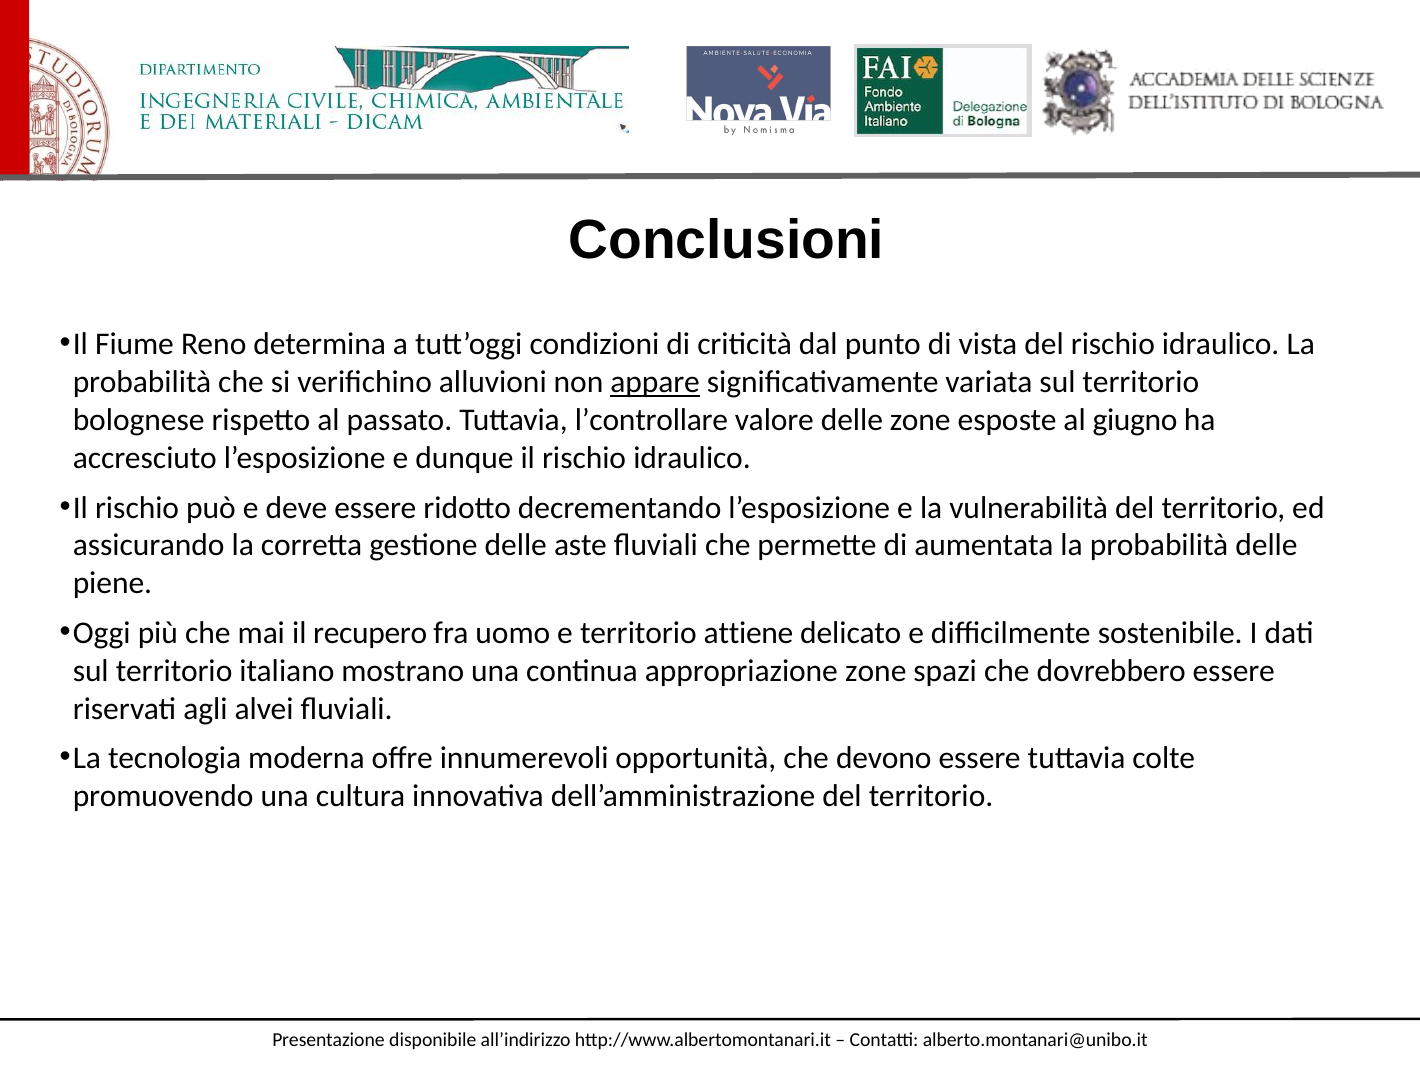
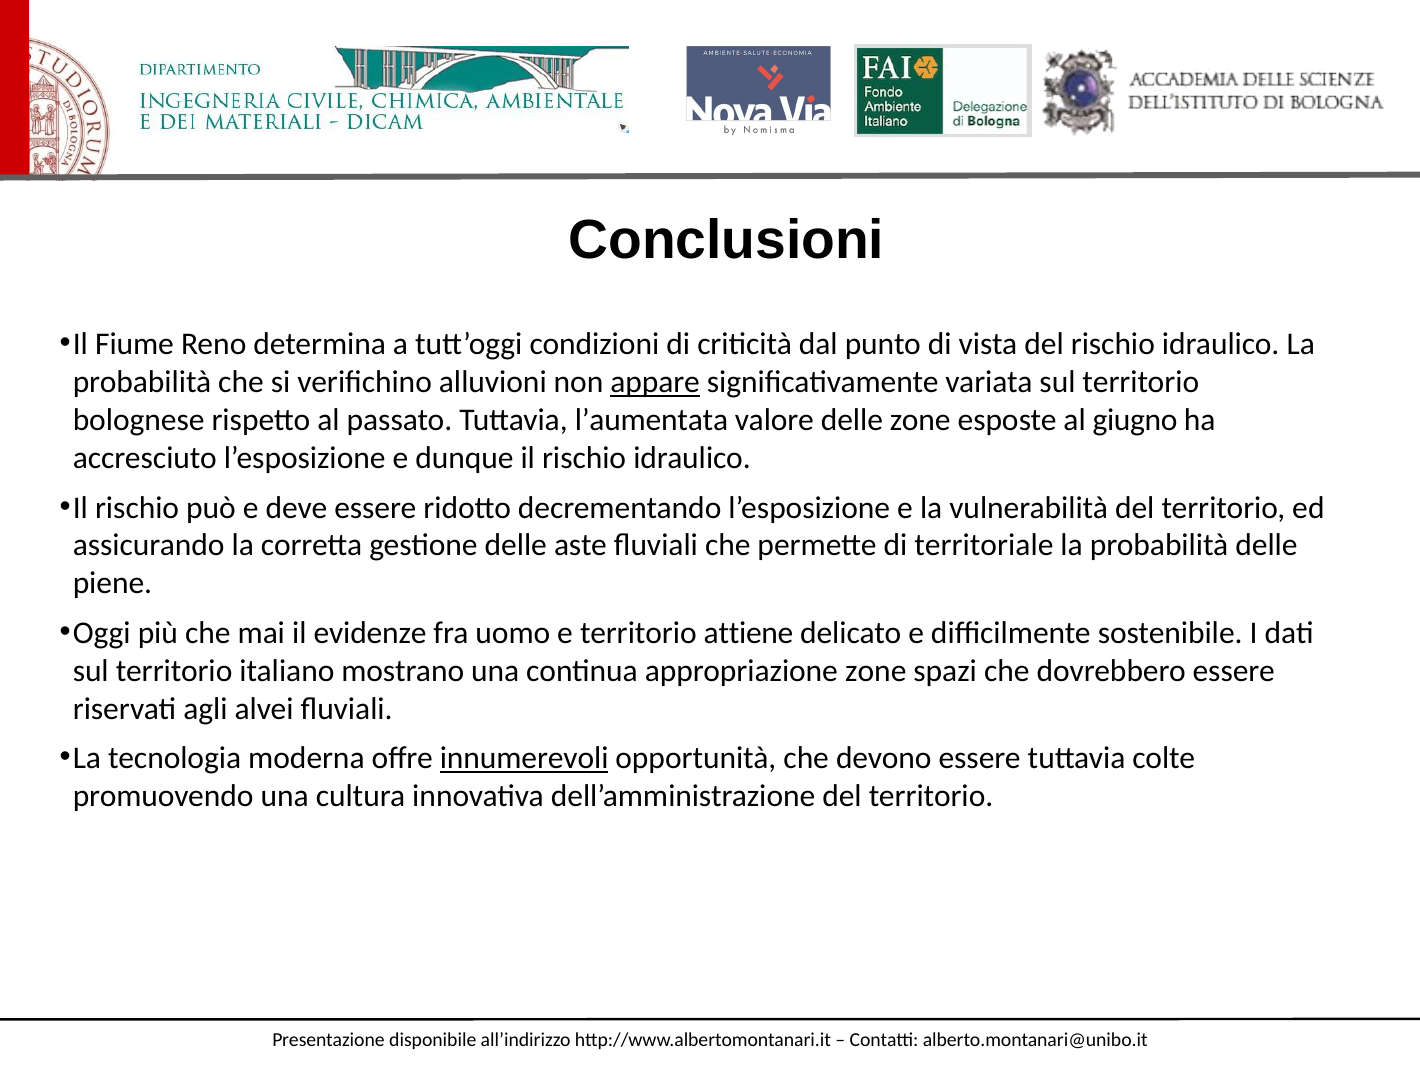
l’controllare: l’controllare -> l’aumentata
aumentata: aumentata -> territoriale
recupero: recupero -> evidenze
innumerevoli underline: none -> present
